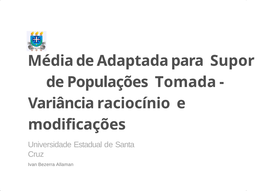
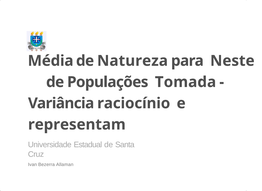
Adaptada: Adaptada -> Natureza
Supor: Supor -> Neste
modificações: modificações -> representam
